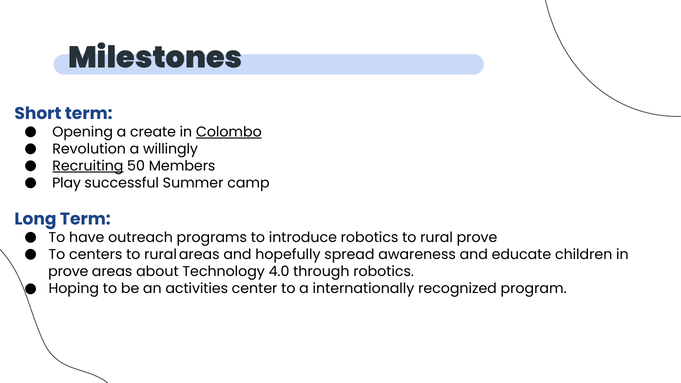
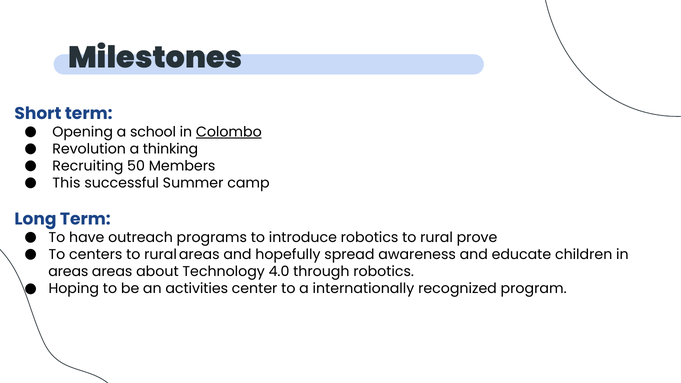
create: create -> school
willingly: willingly -> thinking
Recruiting underline: present -> none
Play: Play -> This
prove at (68, 272): prove -> areas
